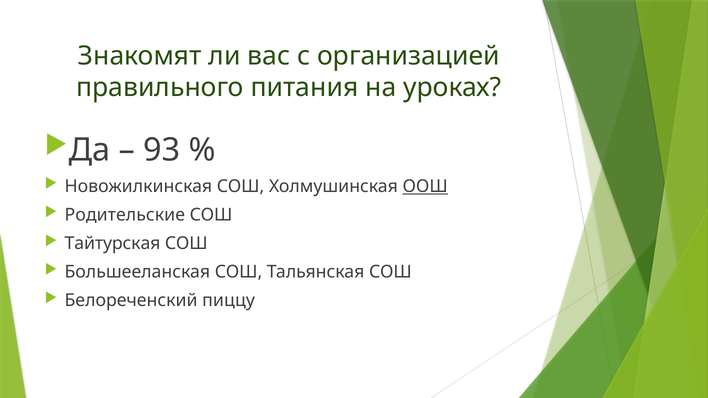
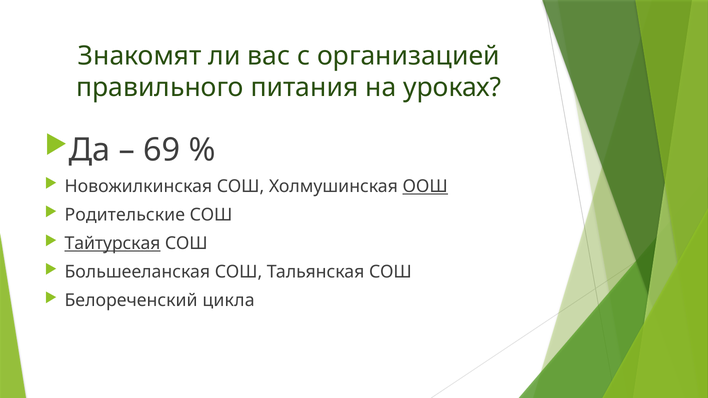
93: 93 -> 69
Тайтурская underline: none -> present
пиццу: пиццу -> цикла
